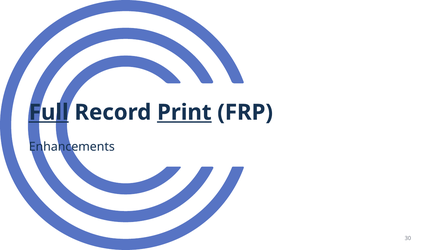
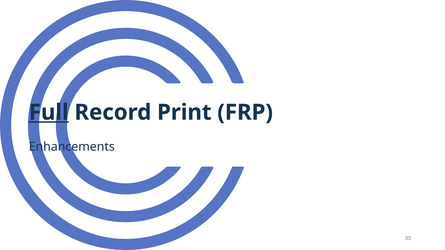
Print underline: present -> none
